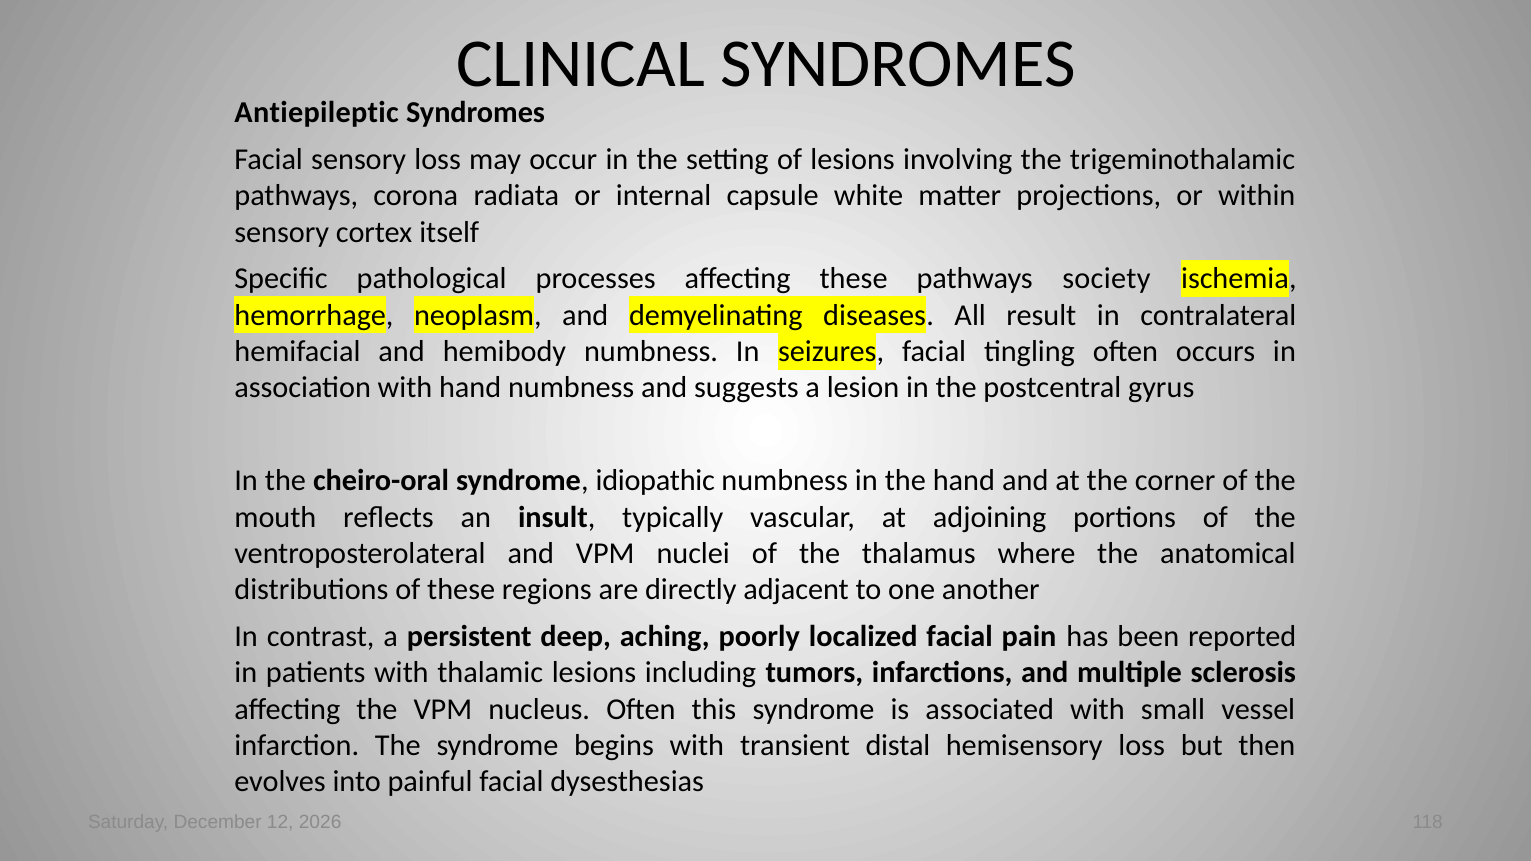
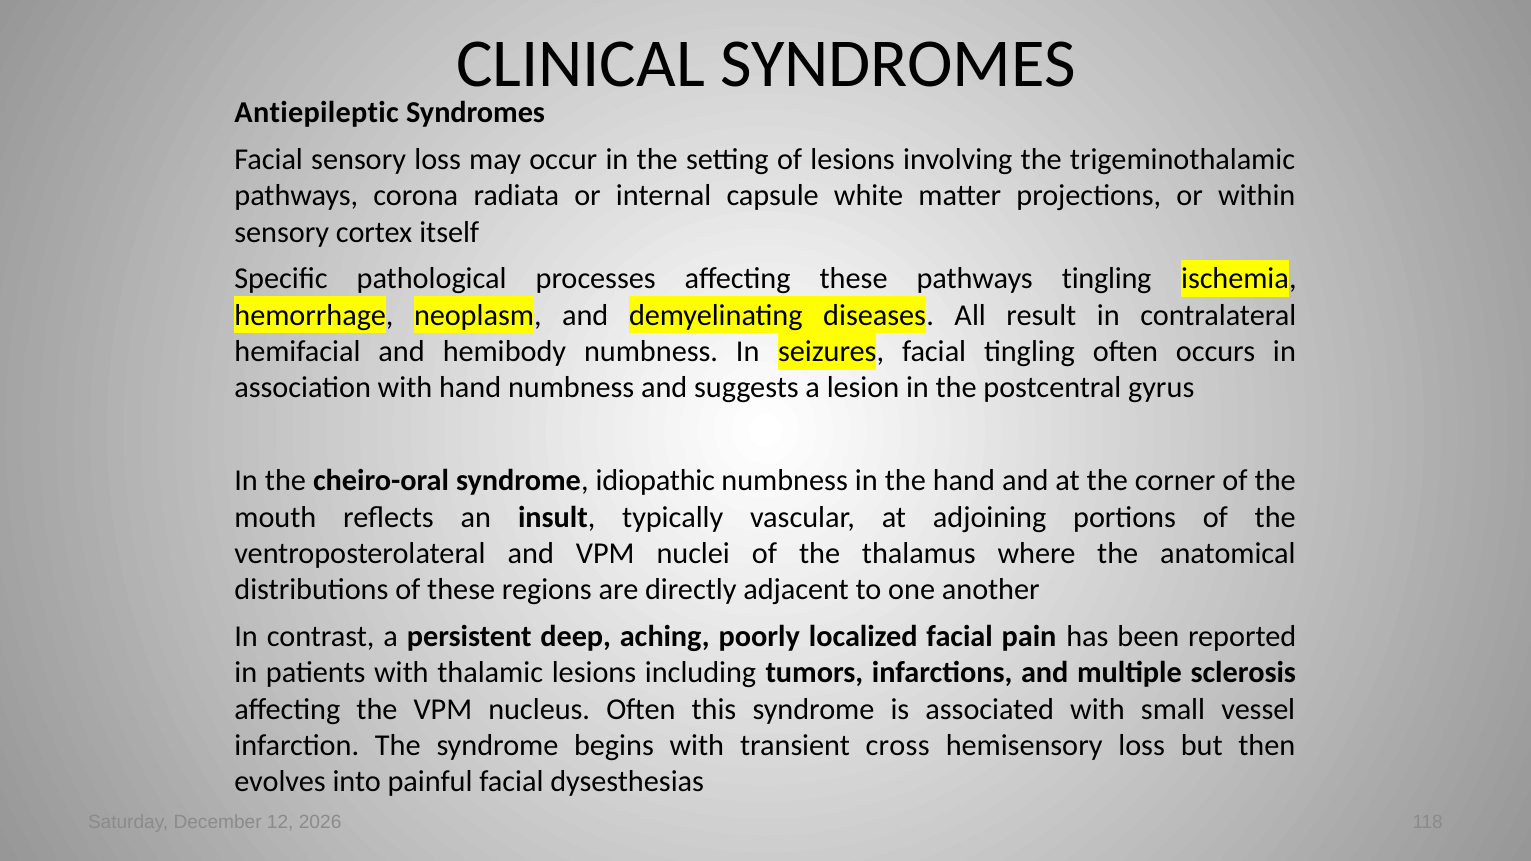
pathways society: society -> tingling
distal: distal -> cross
